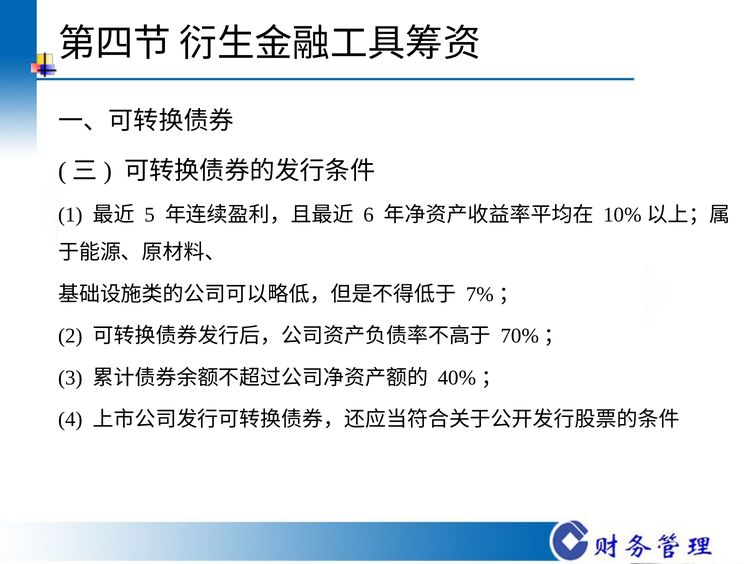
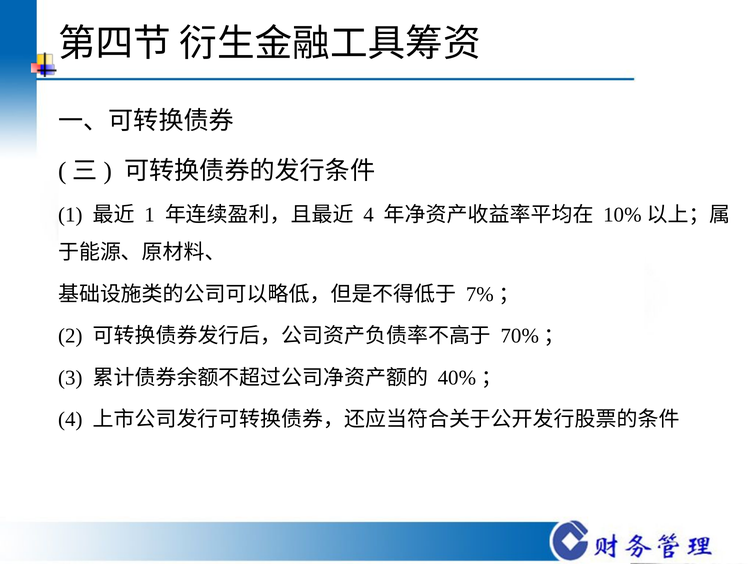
5 at (150, 215): 5 -> 1
6 at (369, 215): 6 -> 4
